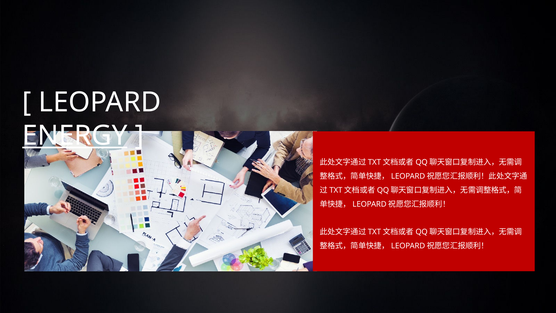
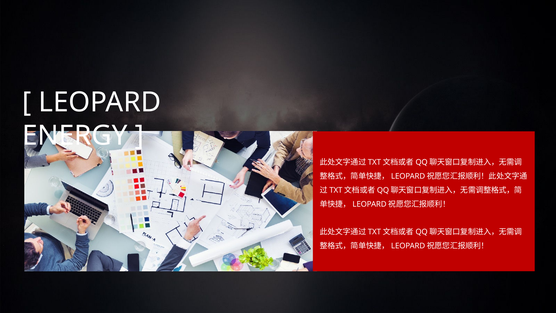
ENERGY underline: present -> none
